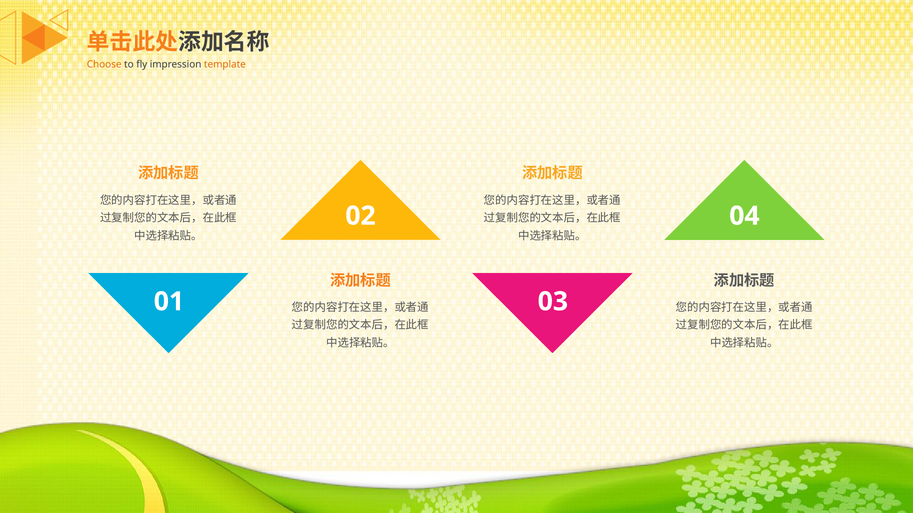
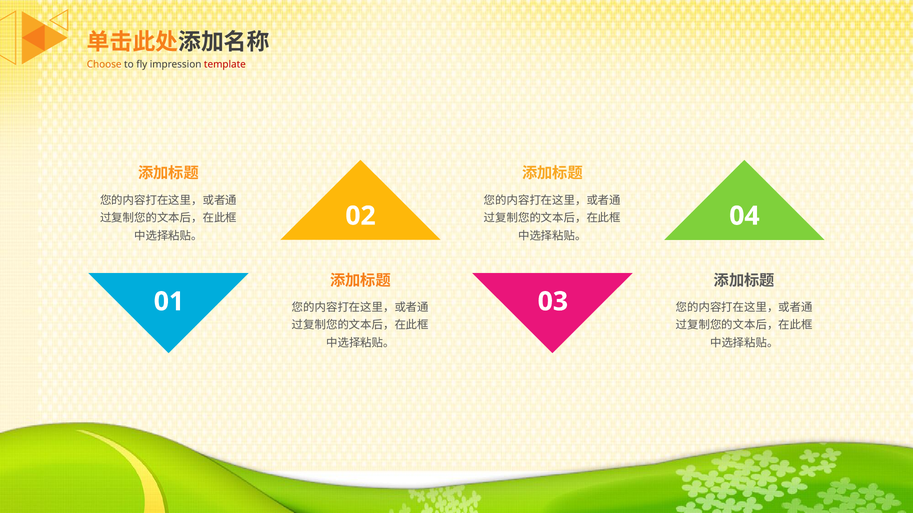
template colour: orange -> red
